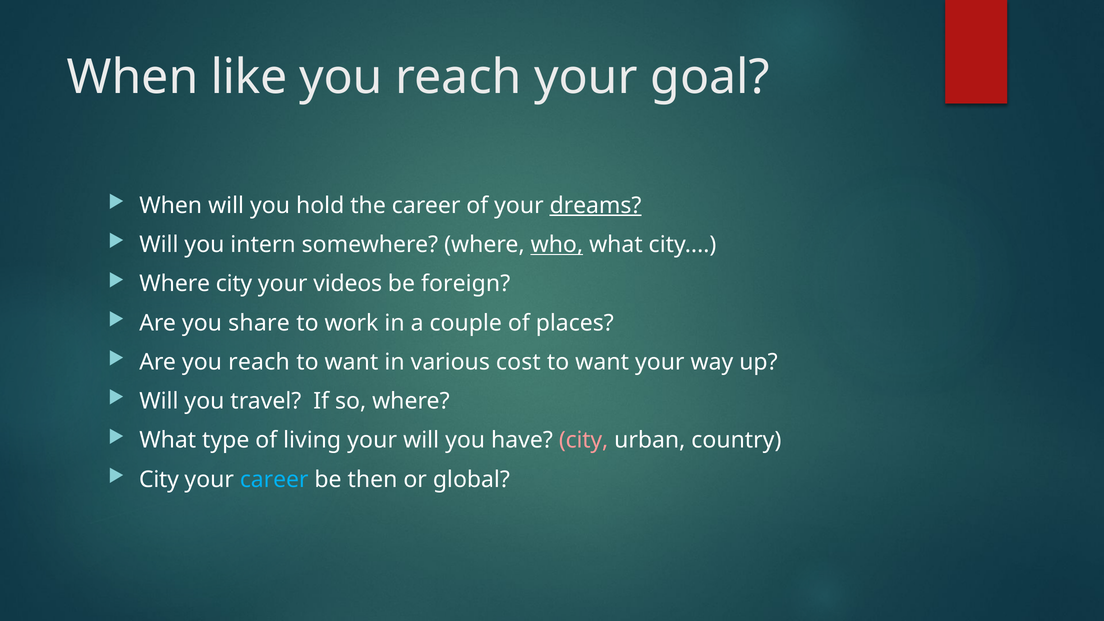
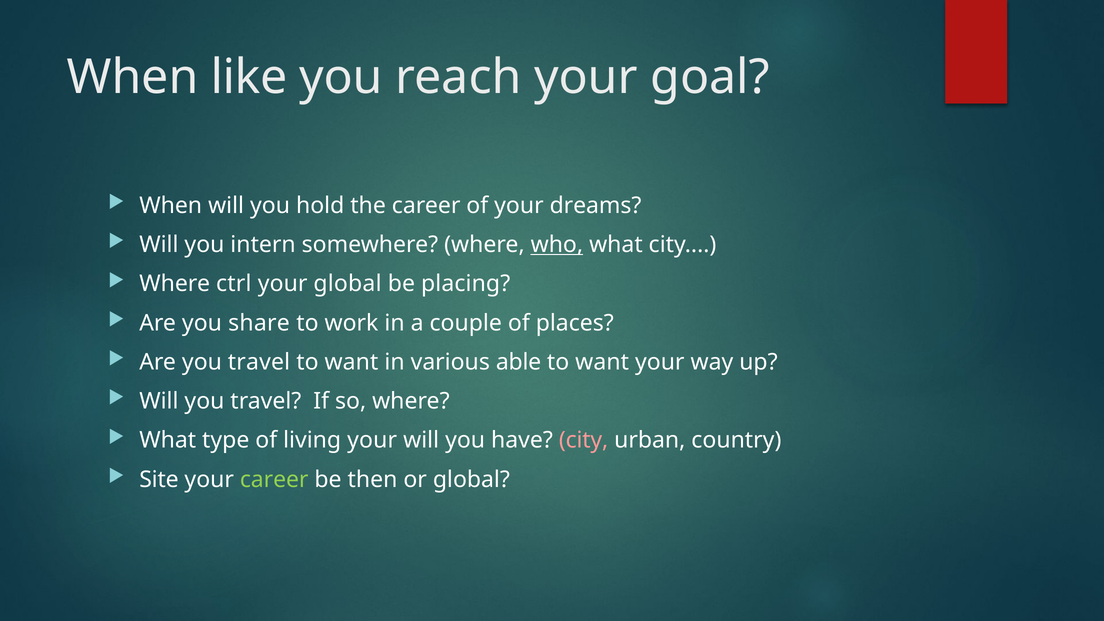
dreams underline: present -> none
Where city: city -> ctrl
your videos: videos -> global
foreign: foreign -> placing
Are you reach: reach -> travel
cost: cost -> able
City at (159, 480): City -> Site
career at (274, 480) colour: light blue -> light green
